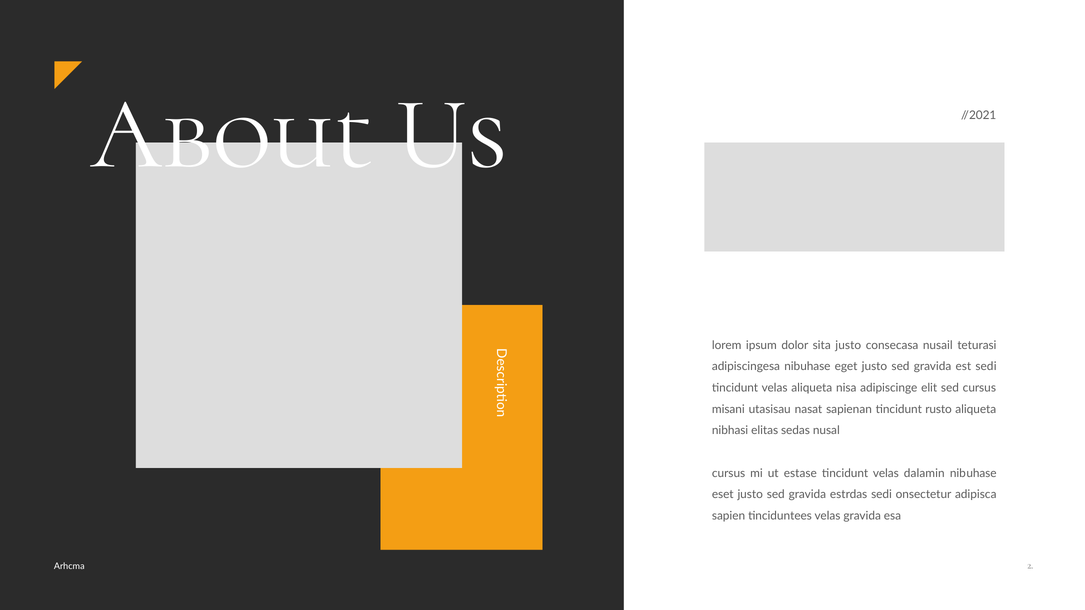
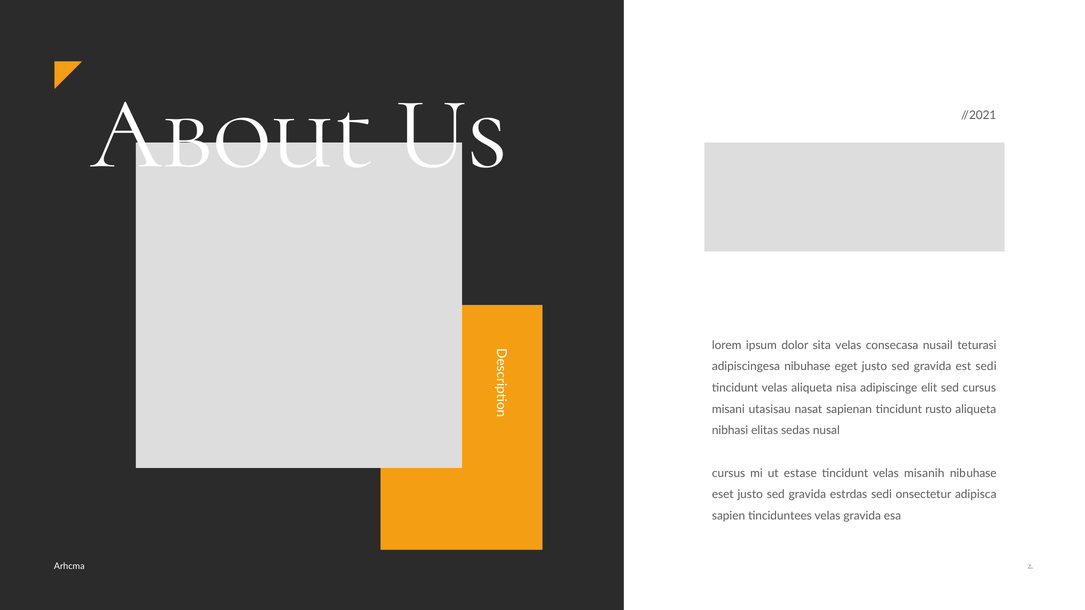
sita justo: justo -> velas
dalamin: dalamin -> misanih
